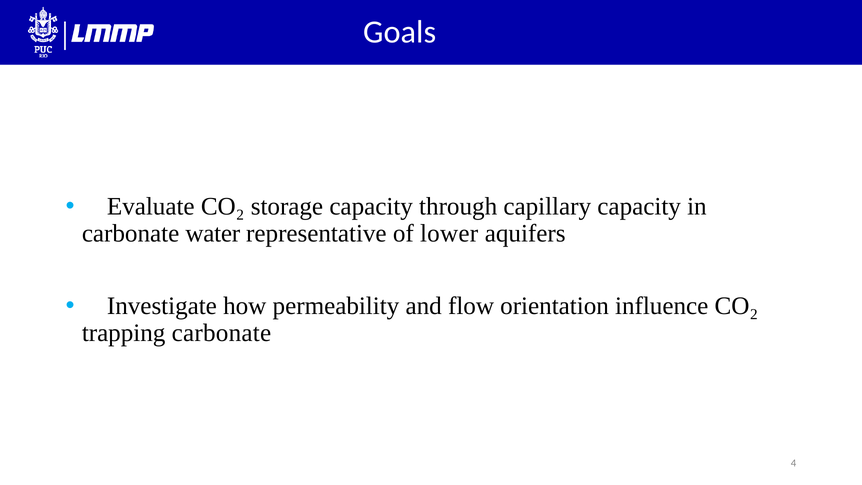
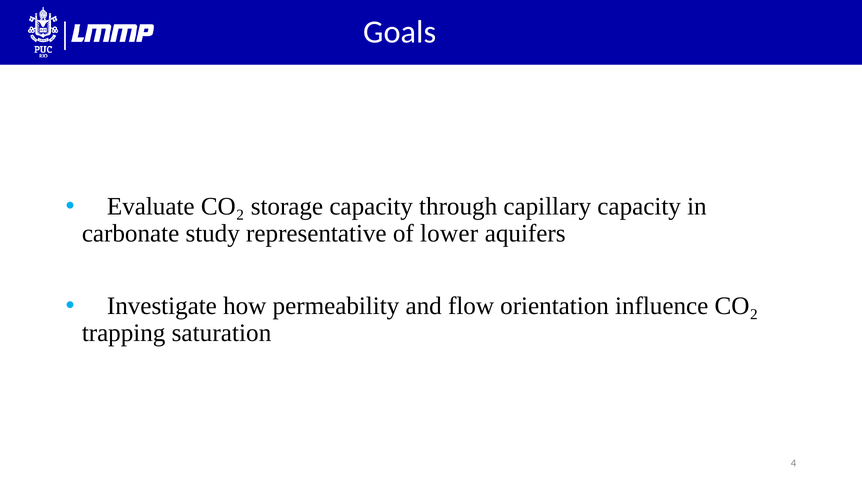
water: water -> study
trapping carbonate: carbonate -> saturation
